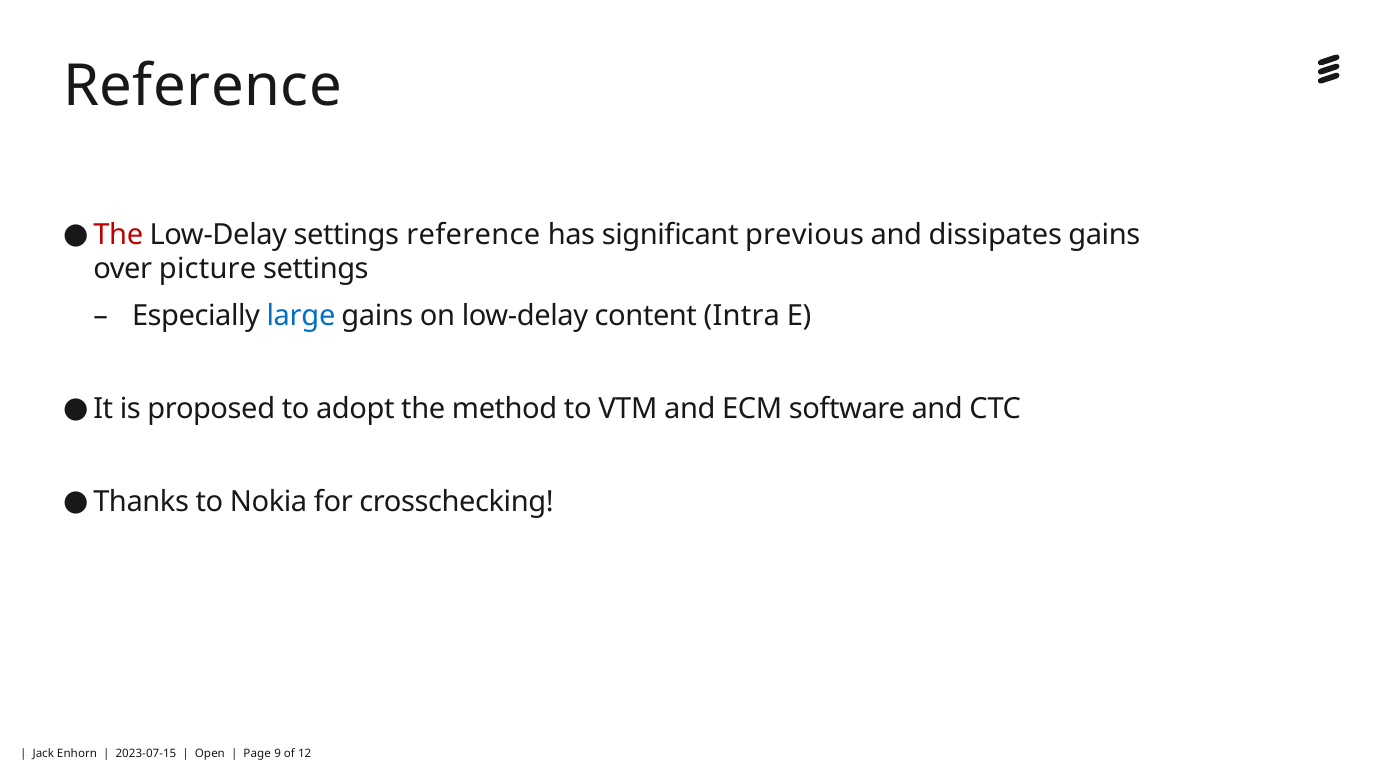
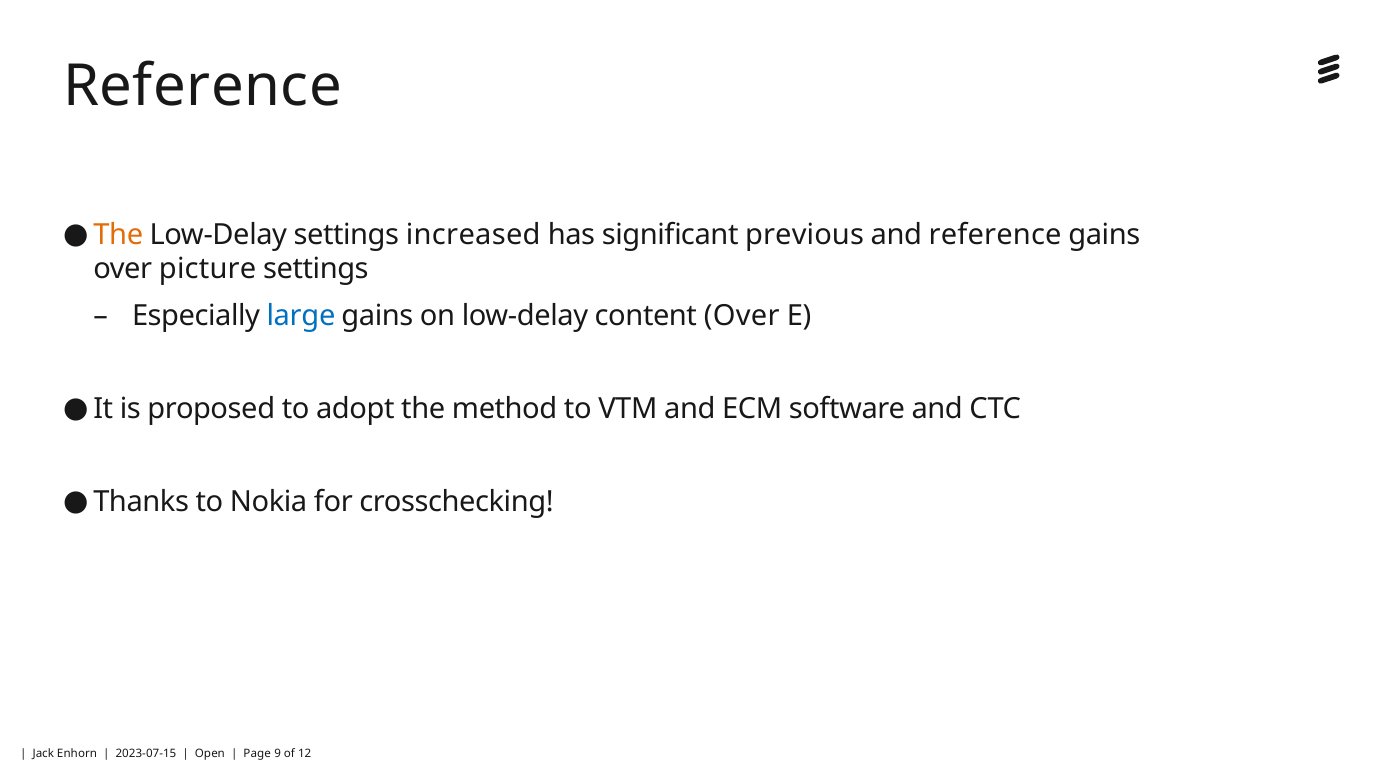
The at (118, 234) colour: red -> orange
settings reference: reference -> increased
and dissipates: dissipates -> reference
content Intra: Intra -> Over
